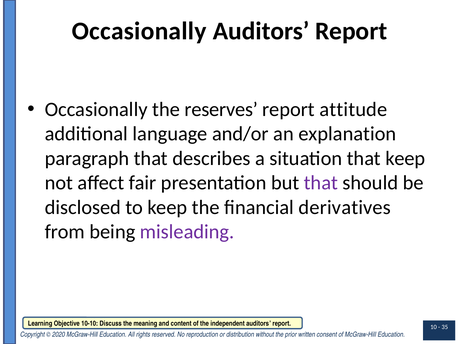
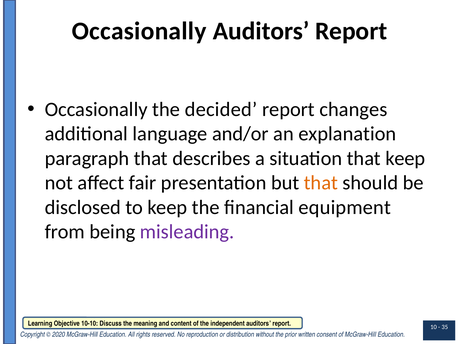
reserves: reserves -> decided
attitude: attitude -> changes
that at (321, 183) colour: purple -> orange
derivatives: derivatives -> equipment
